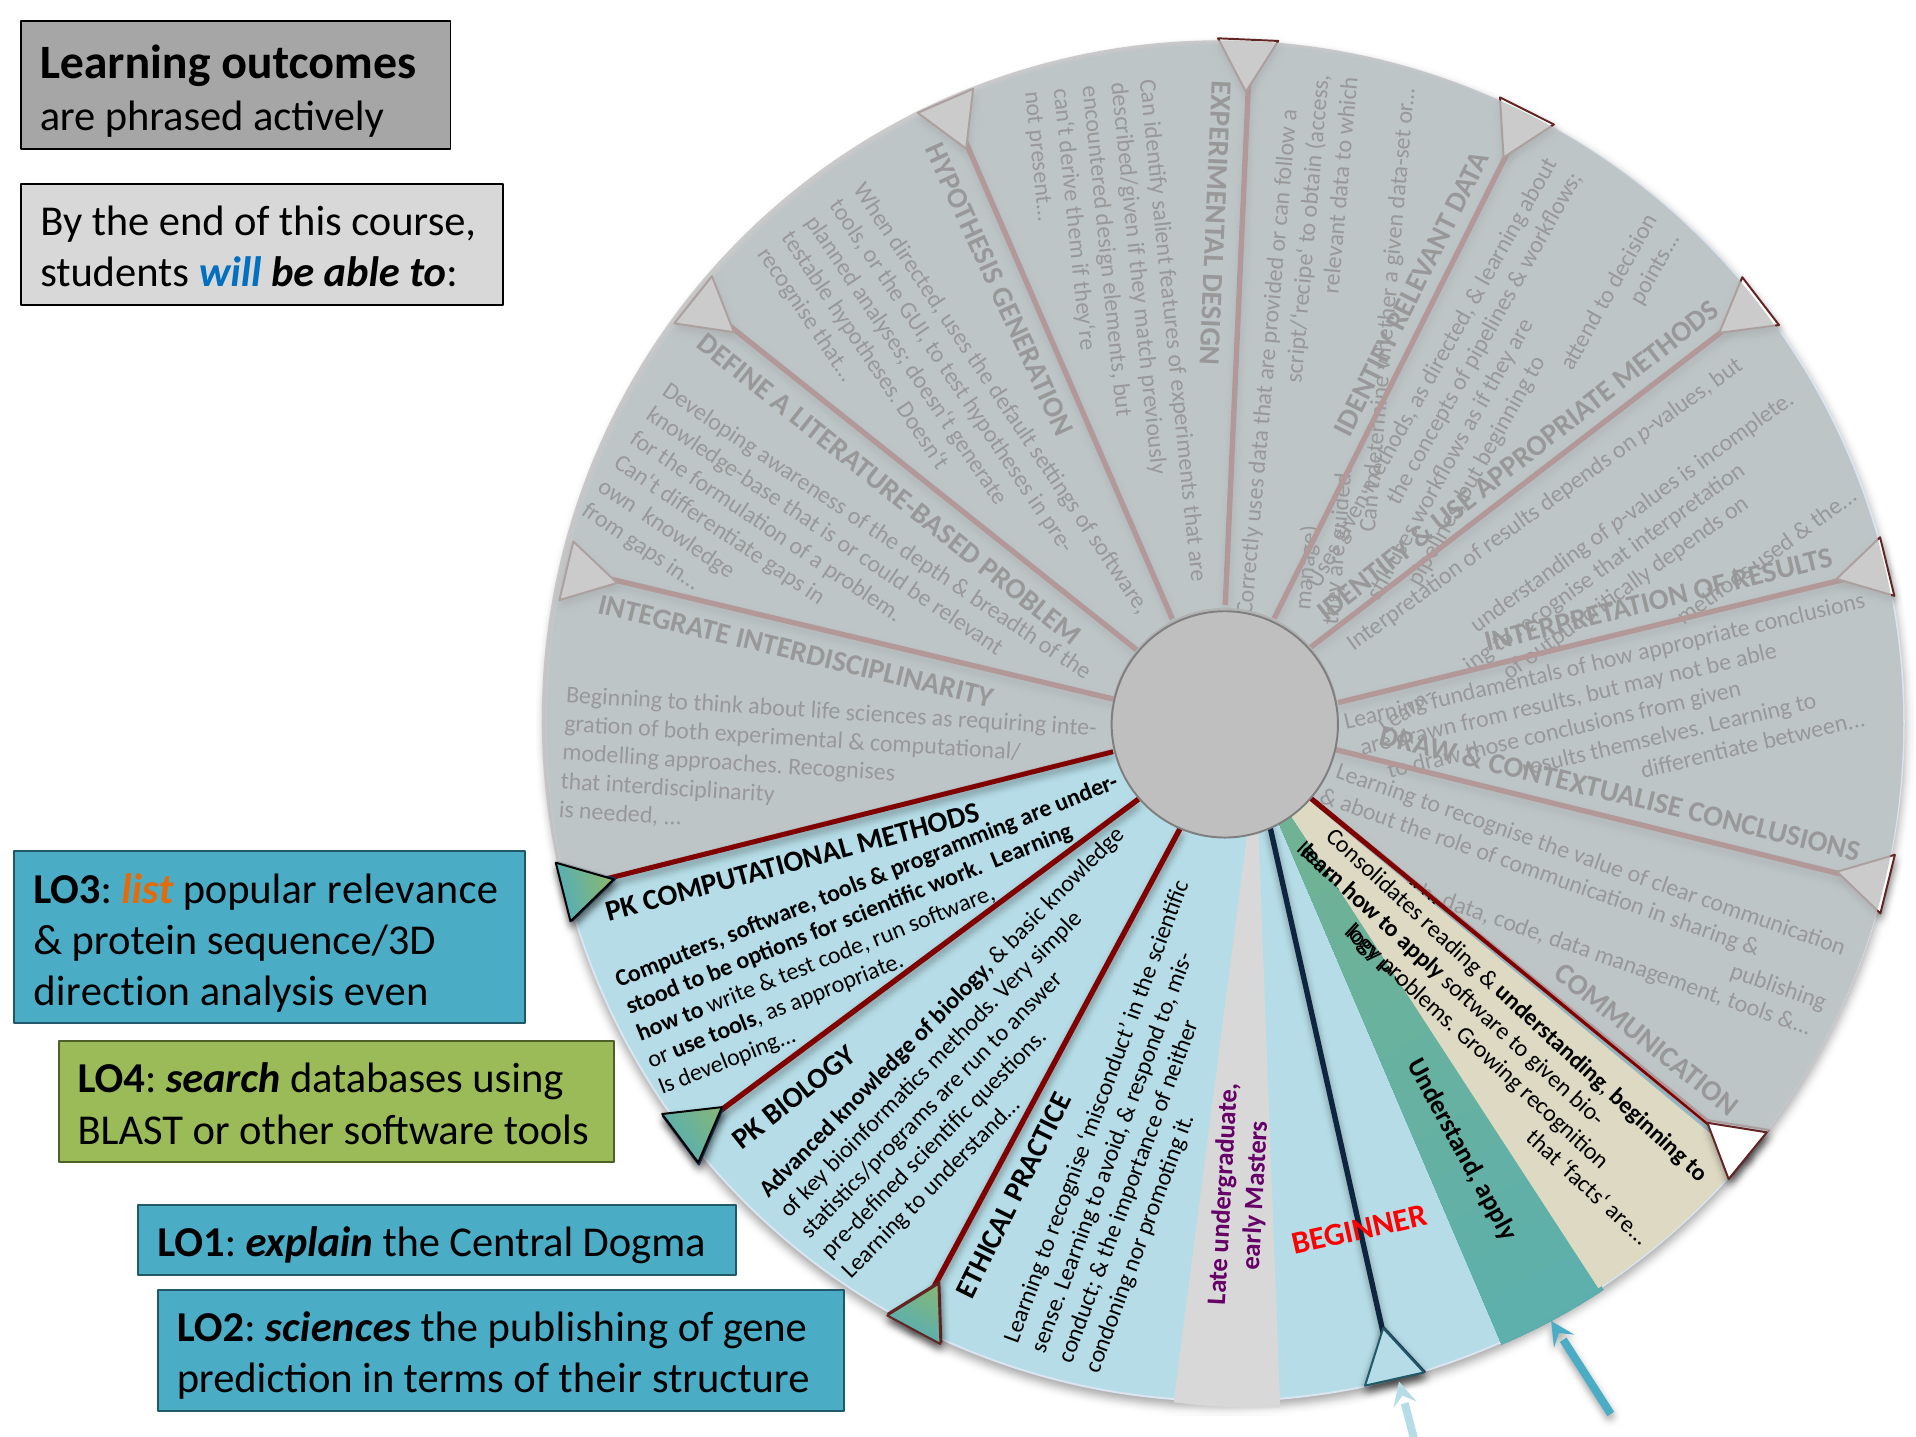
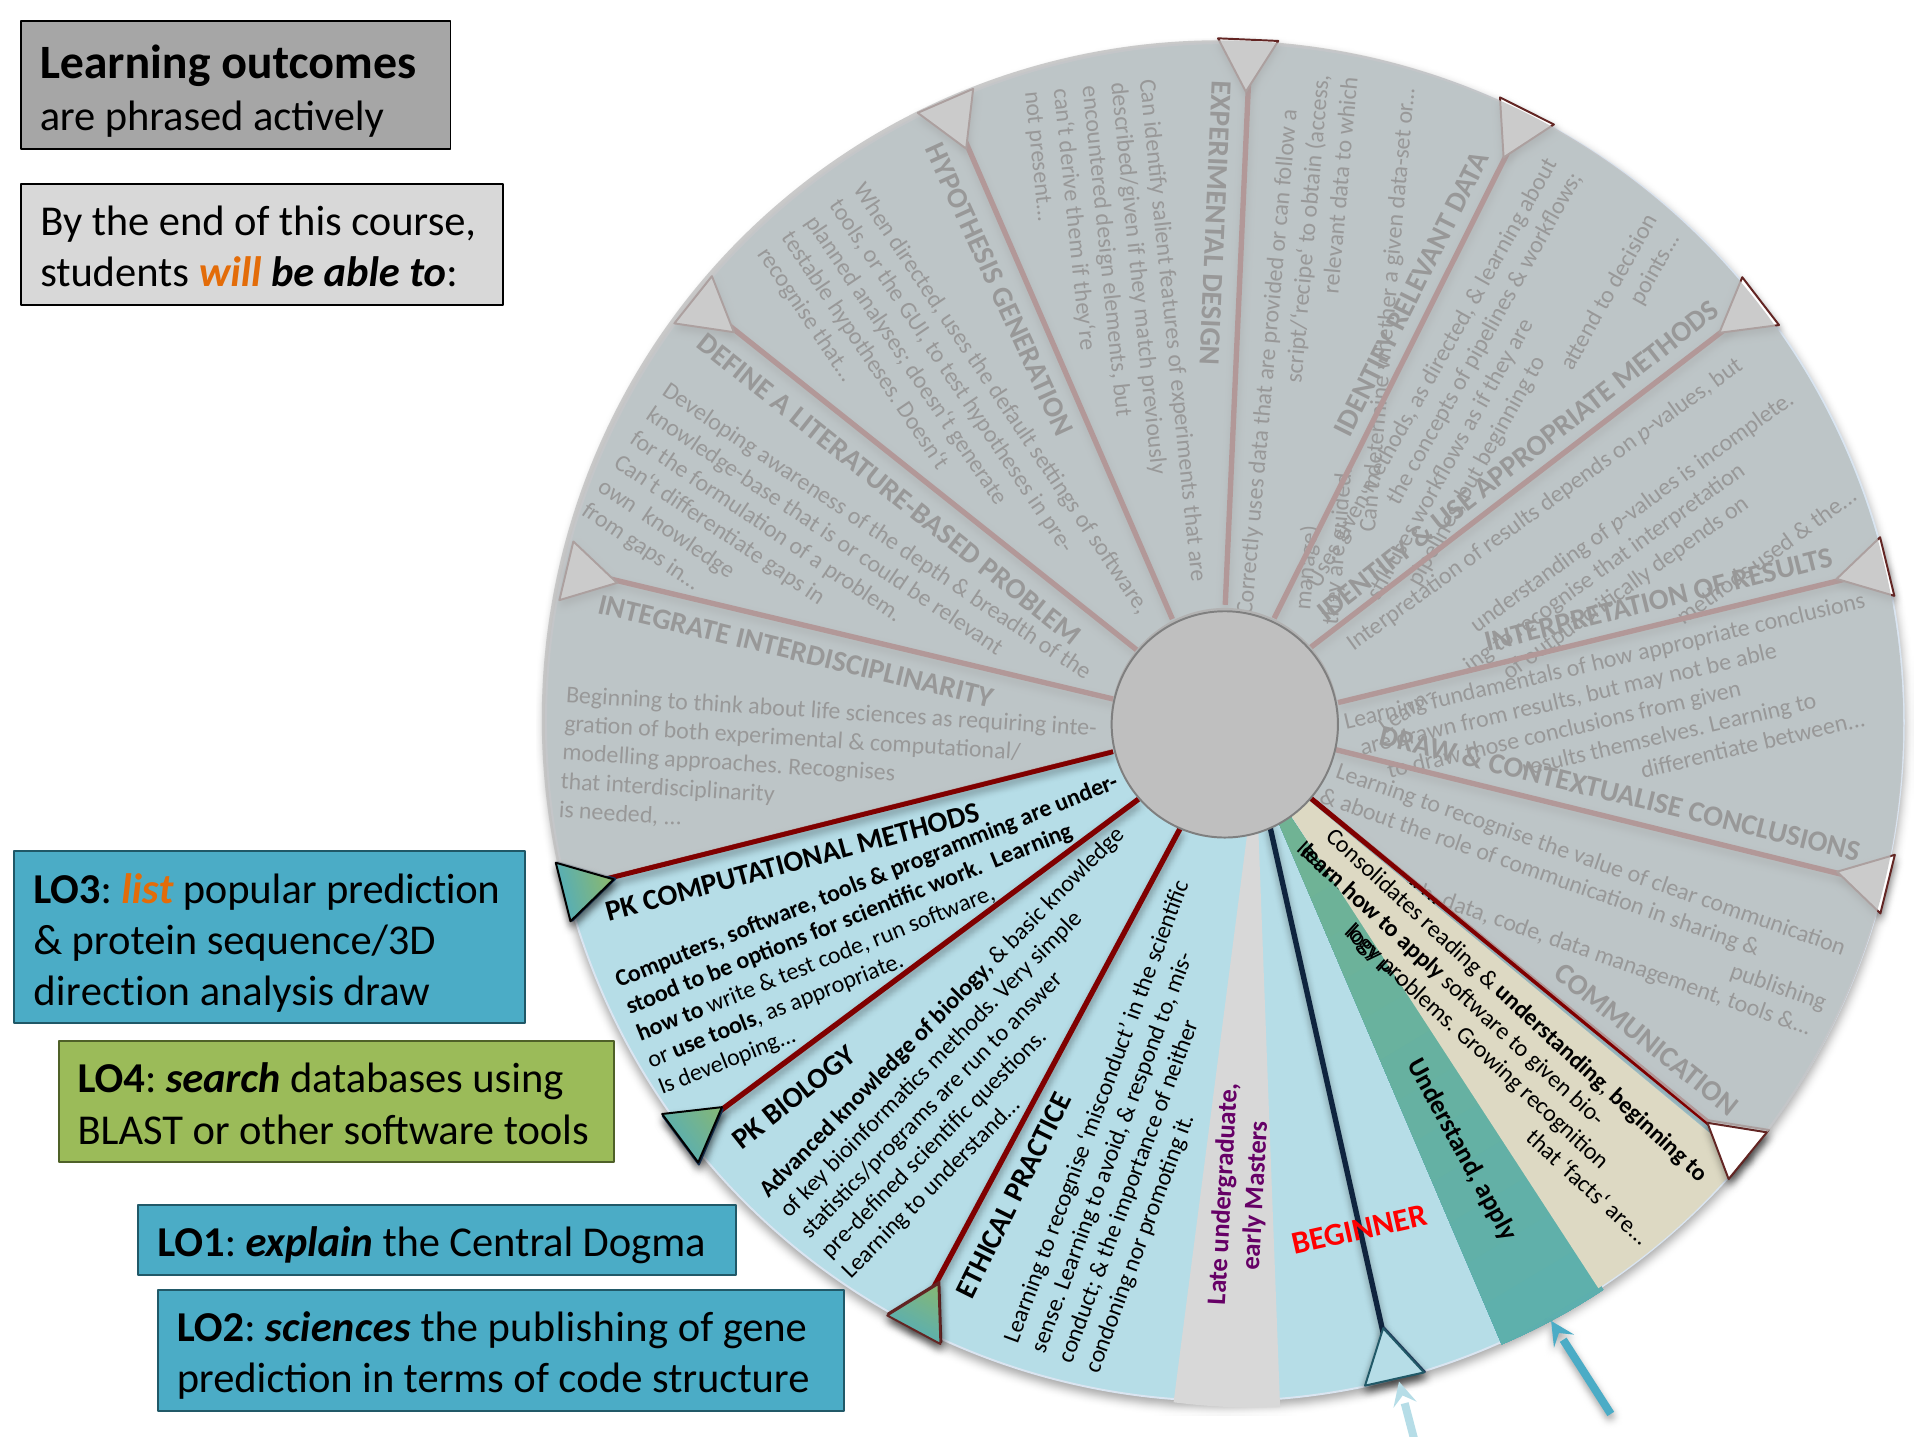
will colour: blue -> orange
popular relevance: relevance -> prediction
analysis even: even -> draw
of their: their -> code
